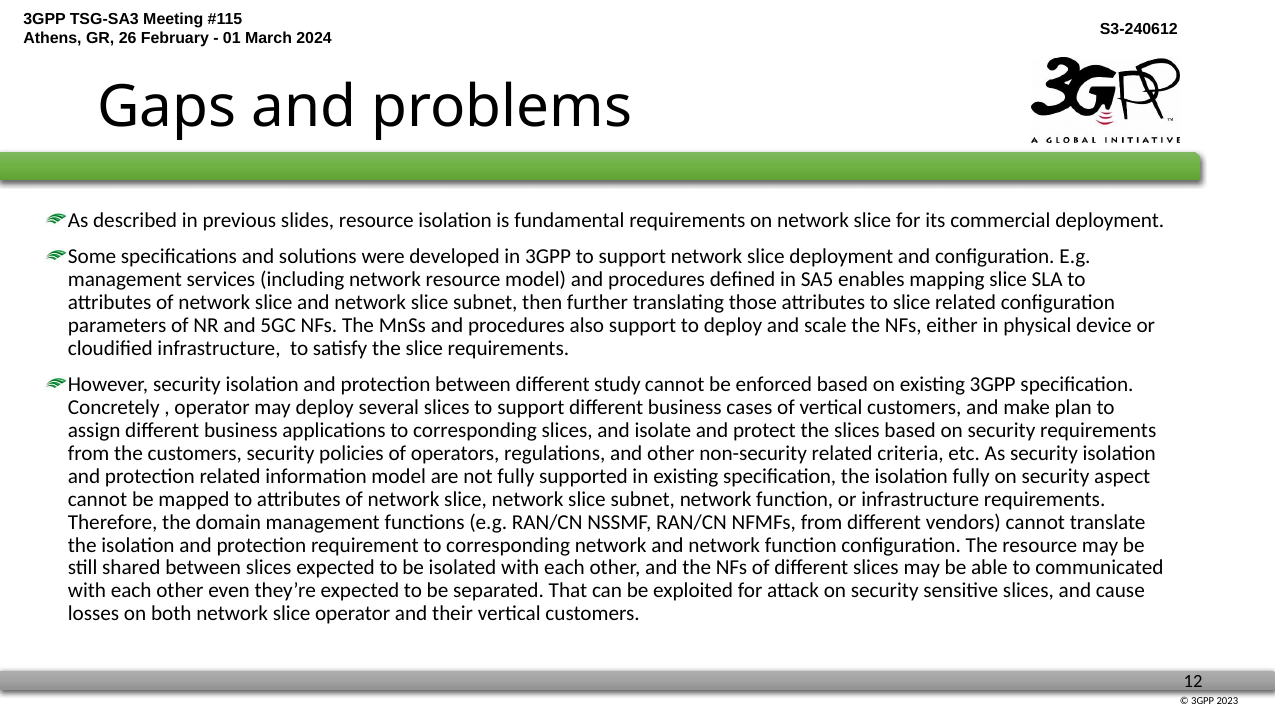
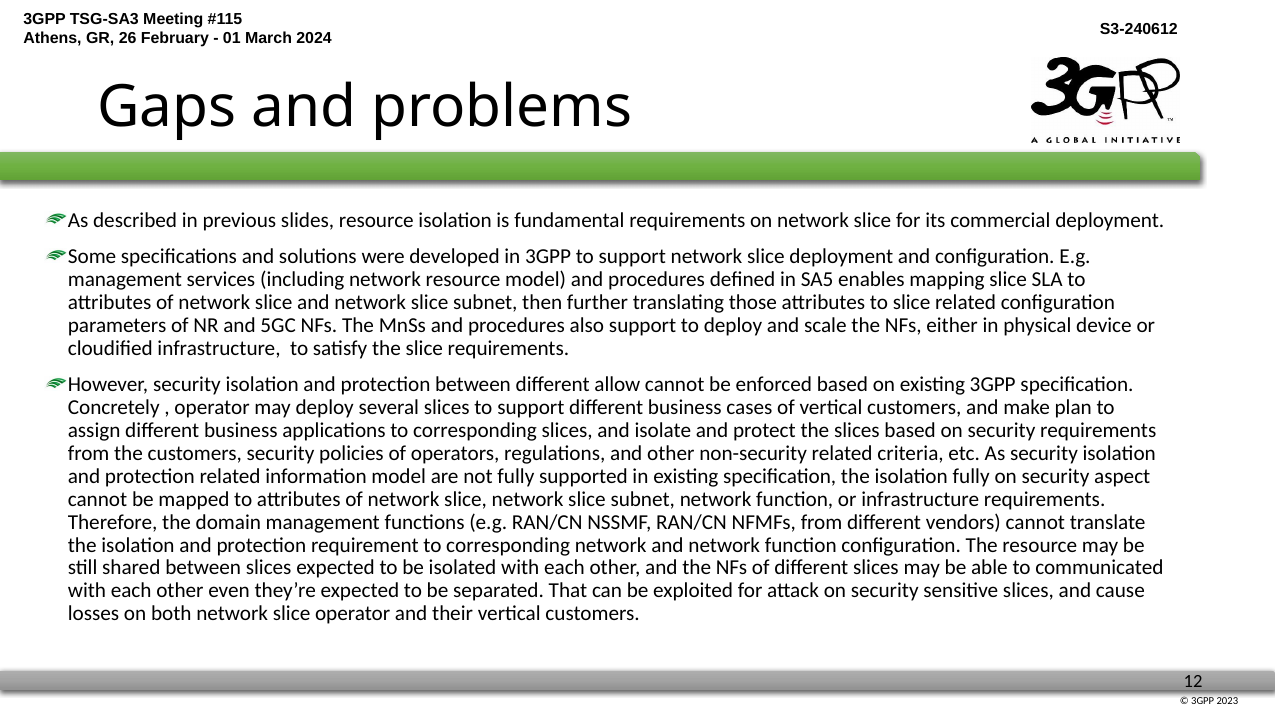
study: study -> allow
